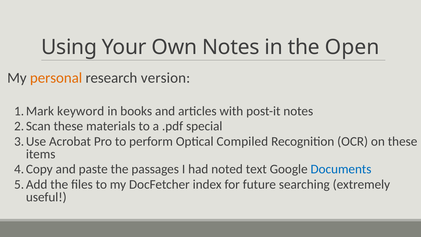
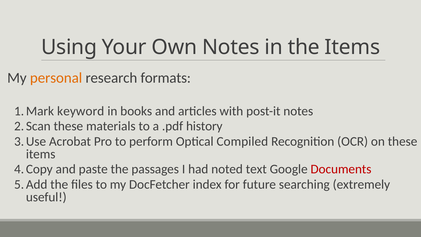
the Open: Open -> Items
version: version -> formats
special: special -> history
Documents colour: blue -> red
